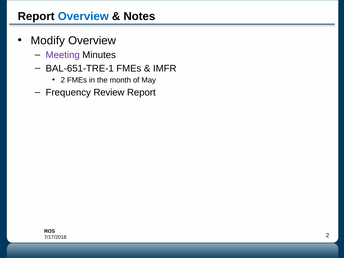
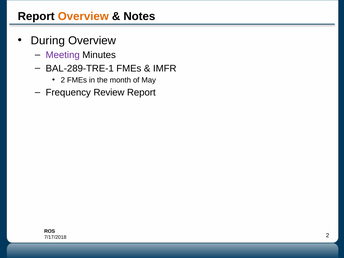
Overview at (83, 16) colour: blue -> orange
Modify: Modify -> During
BAL-651-TRE-1: BAL-651-TRE-1 -> BAL-289-TRE-1
